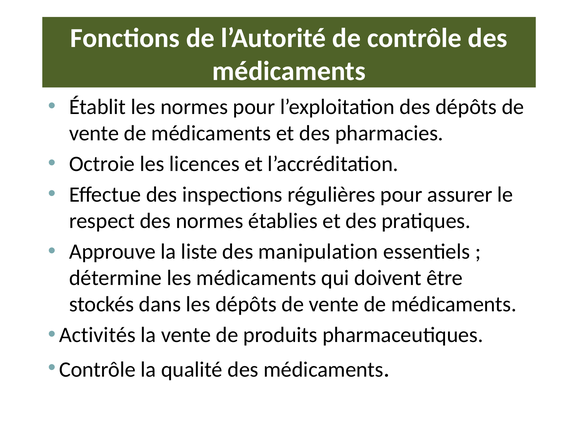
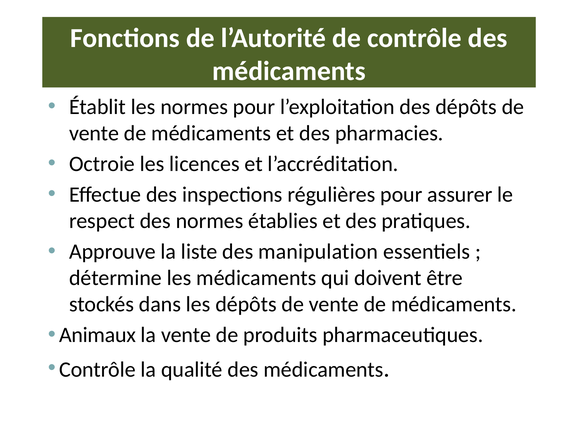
Activités: Activités -> Animaux
